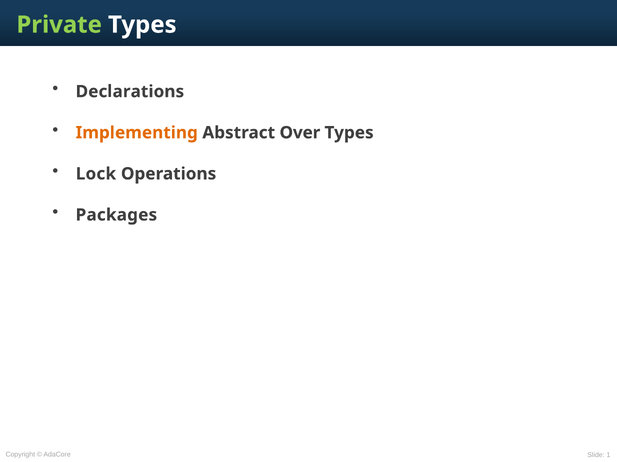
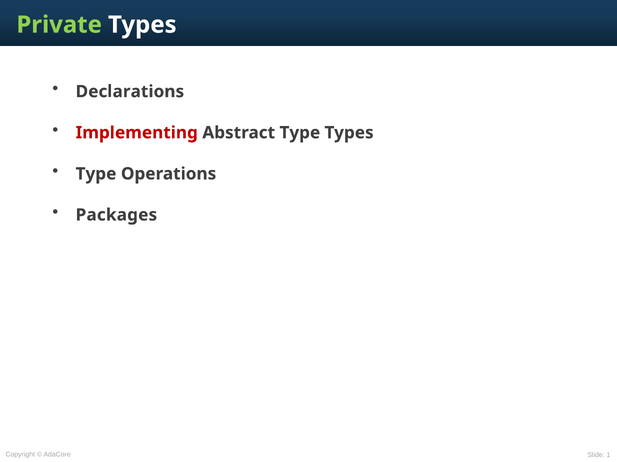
Implementing colour: orange -> red
Abstract Over: Over -> Type
Lock at (96, 174): Lock -> Type
